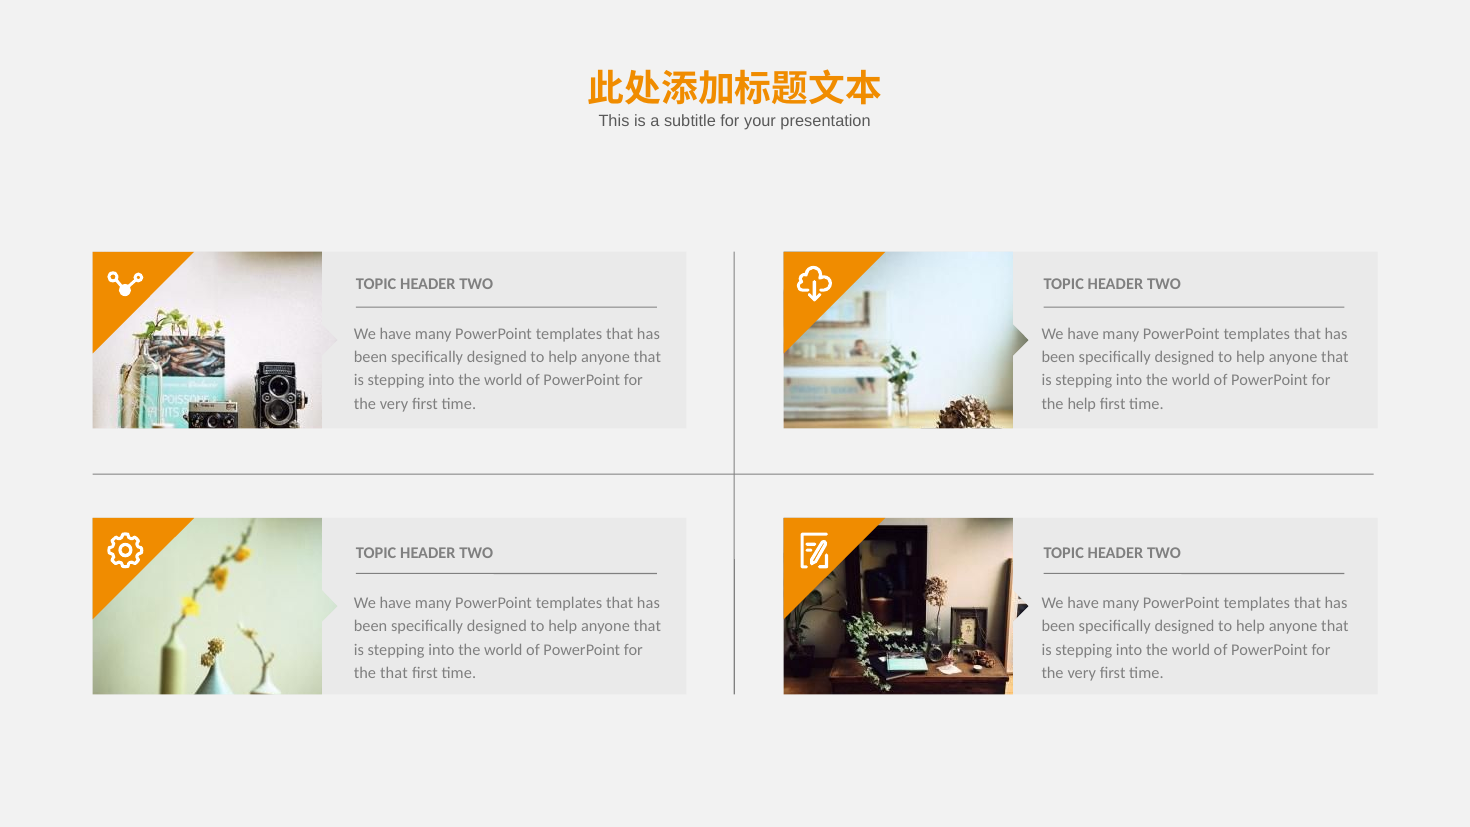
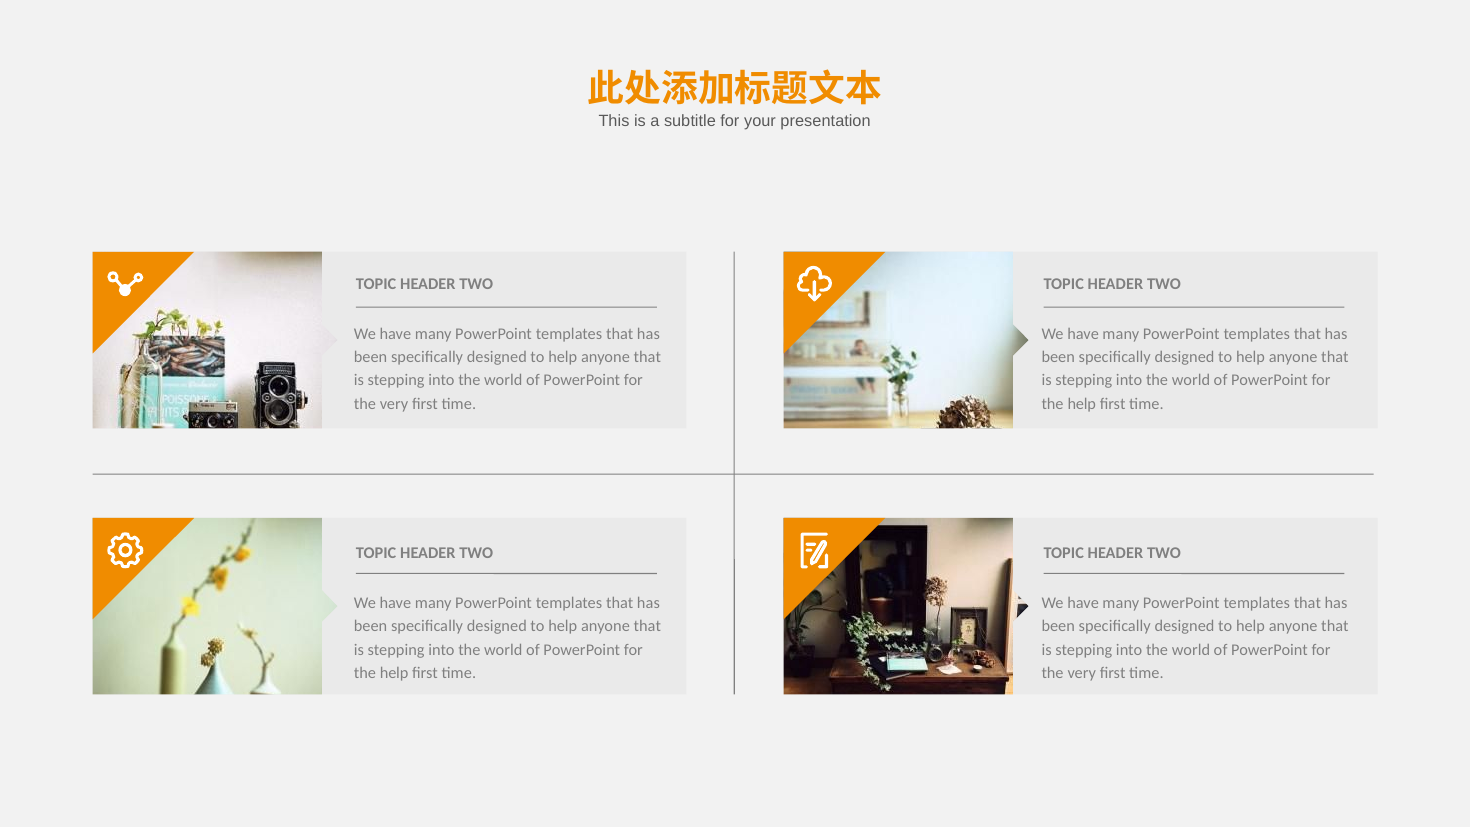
that at (394, 673): that -> help
